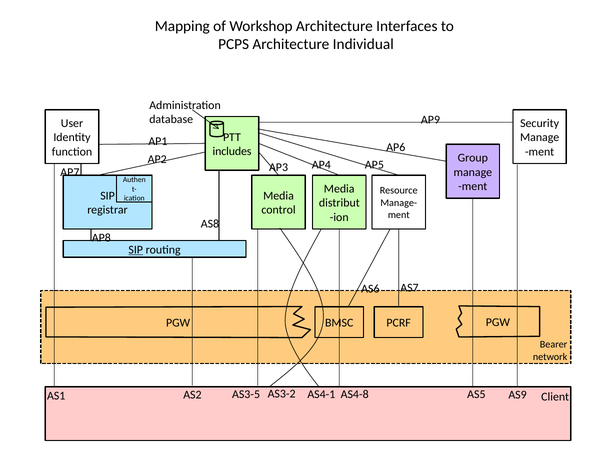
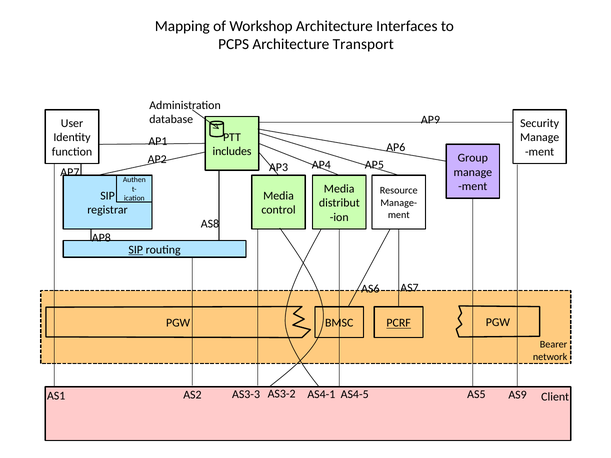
Individual: Individual -> Transport
PCRF underline: none -> present
AS3-5: AS3-5 -> AS3-3
AS4-8: AS4-8 -> AS4-5
